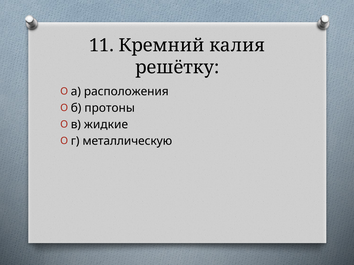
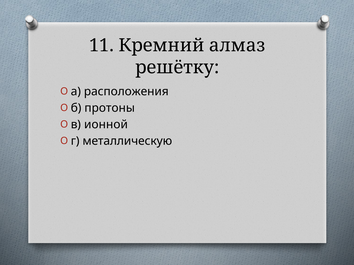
калия: калия -> алмаз
жидкие: жидкие -> ионной
